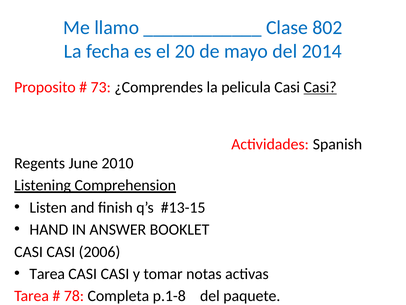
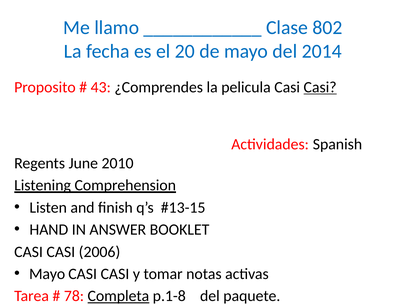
73: 73 -> 43
Tarea at (47, 273): Tarea -> Mayo
Completa underline: none -> present
